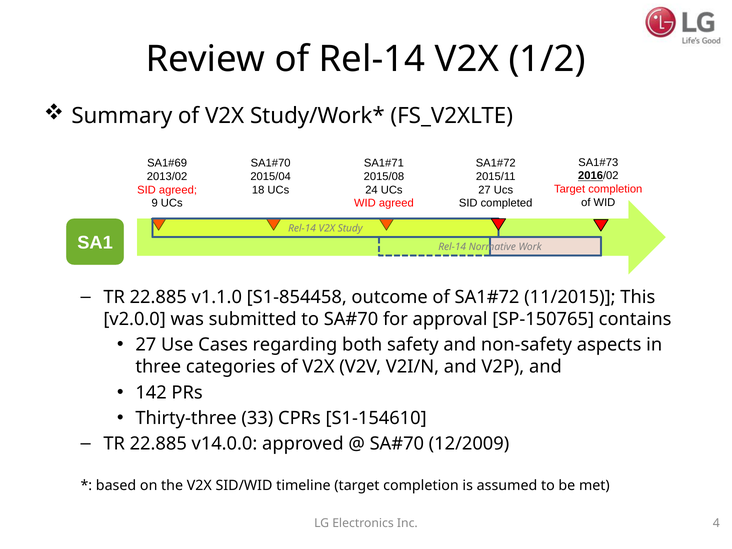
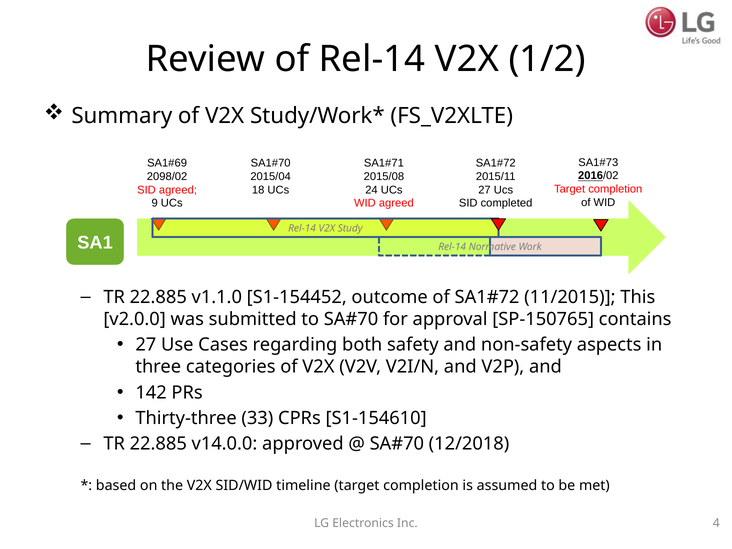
2013/02: 2013/02 -> 2098/02
S1-854458: S1-854458 -> S1-154452
12/2009: 12/2009 -> 12/2018
